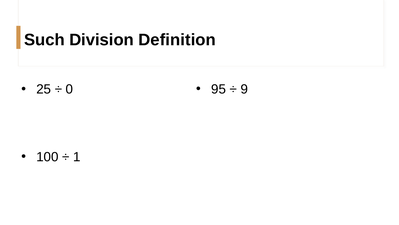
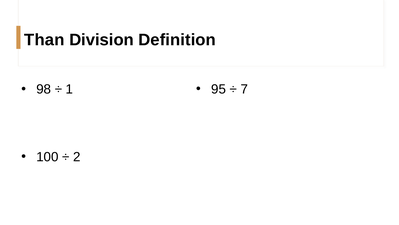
Such: Such -> Than
9: 9 -> 7
25: 25 -> 98
0: 0 -> 1
1: 1 -> 2
